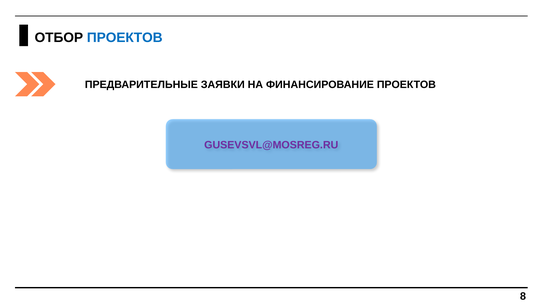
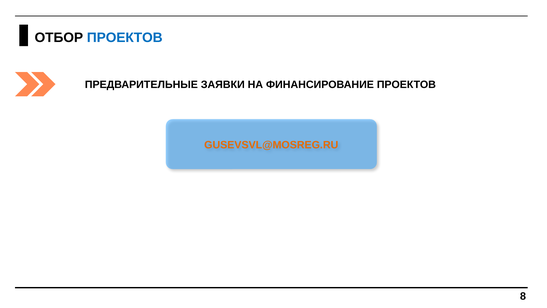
GUSEVSVL@MOSREG.RU colour: purple -> orange
